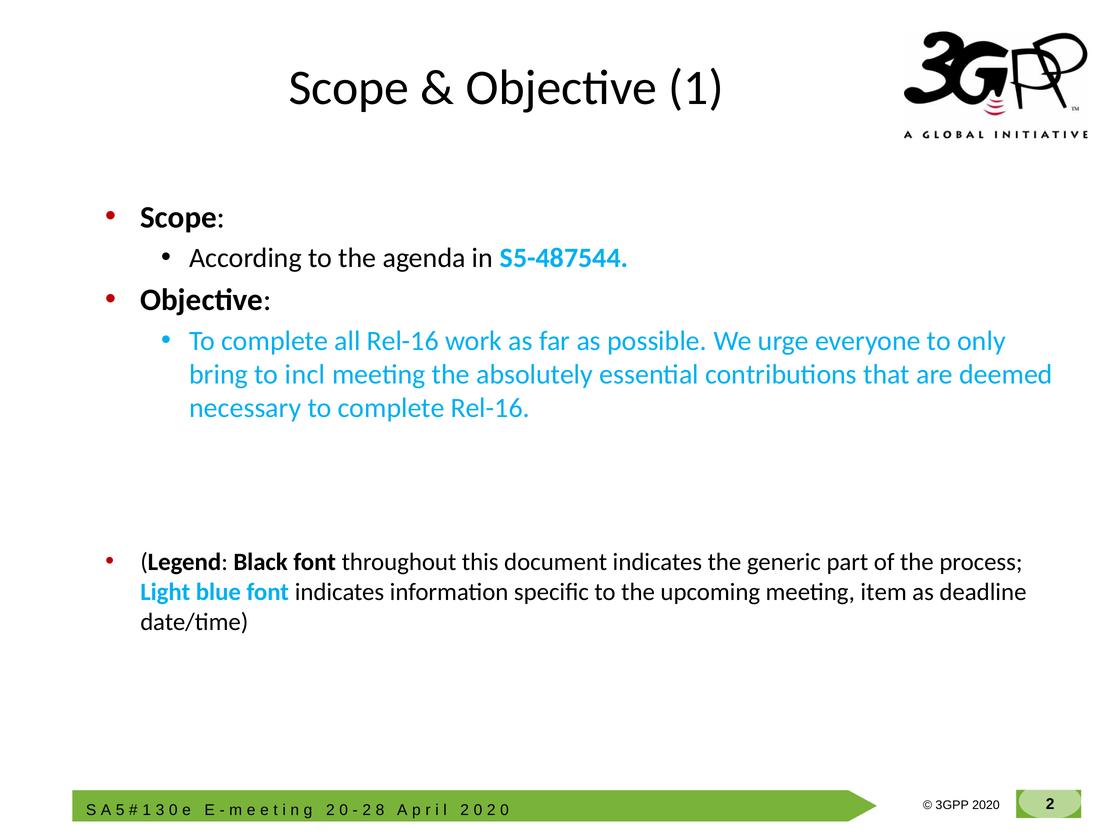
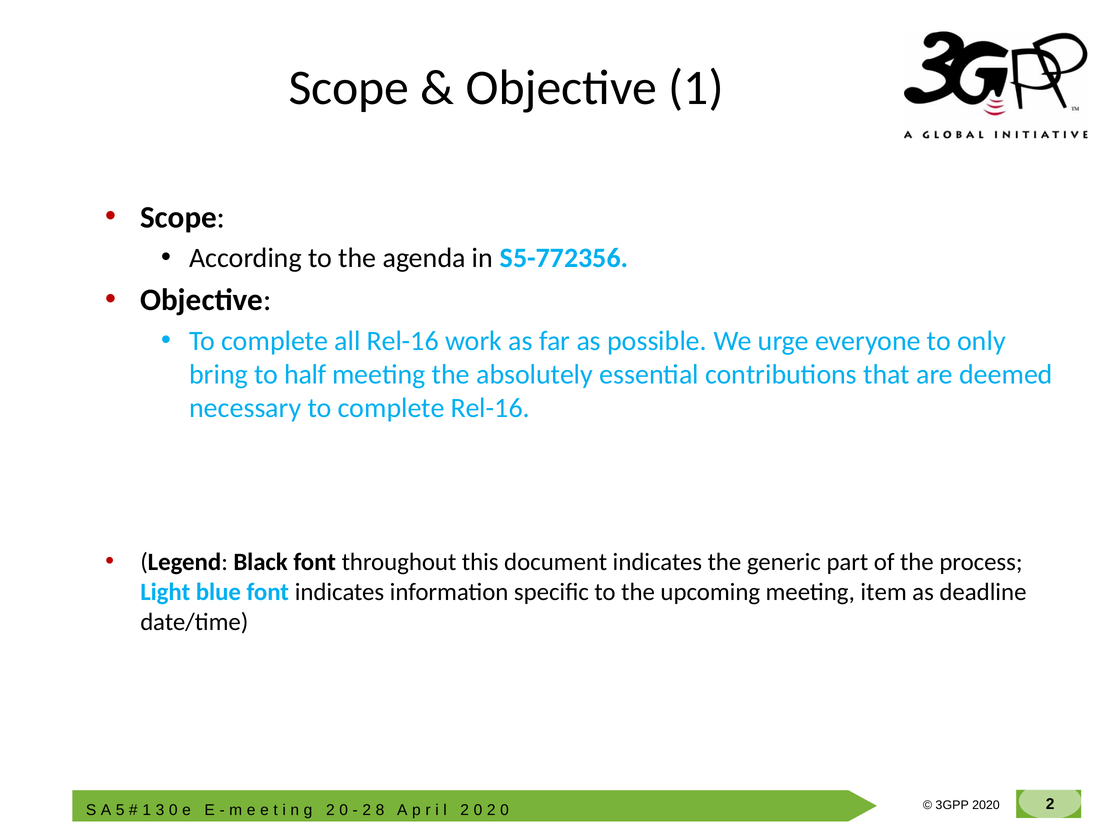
S5-487544: S5-487544 -> S5-772356
incl: incl -> half
